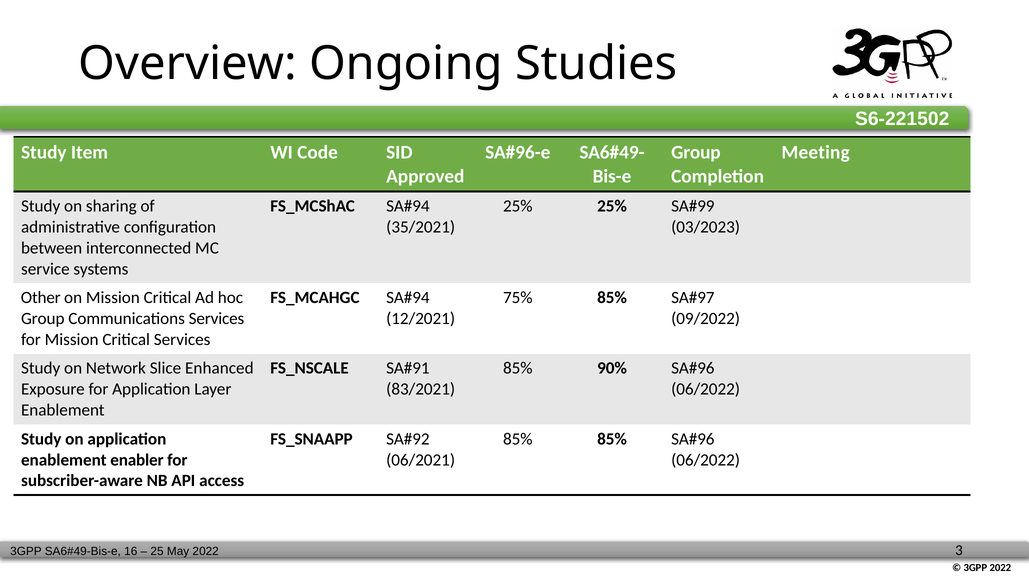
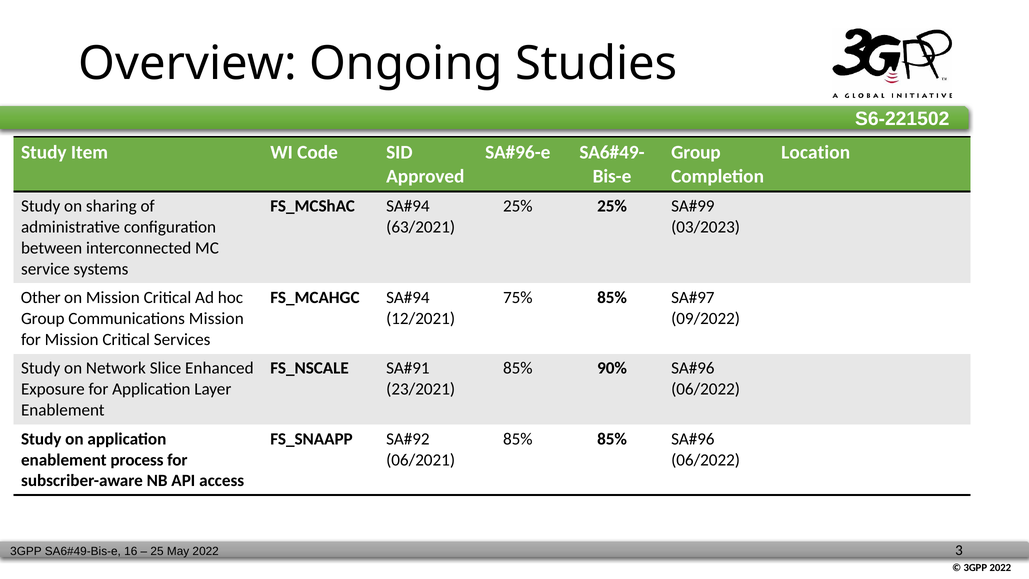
Meeting: Meeting -> Location
35/2021: 35/2021 -> 63/2021
Communications Services: Services -> Mission
83/2021: 83/2021 -> 23/2021
enabler: enabler -> process
